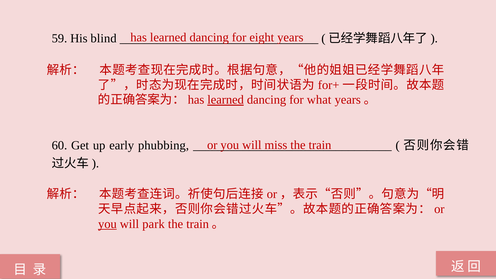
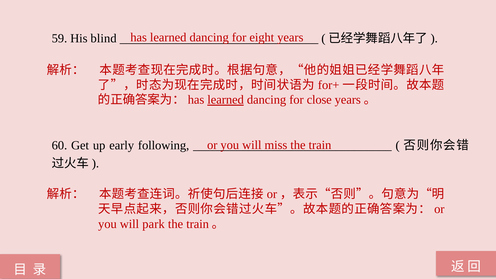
what: what -> close
phubbing: phubbing -> following
you at (107, 224) underline: present -> none
